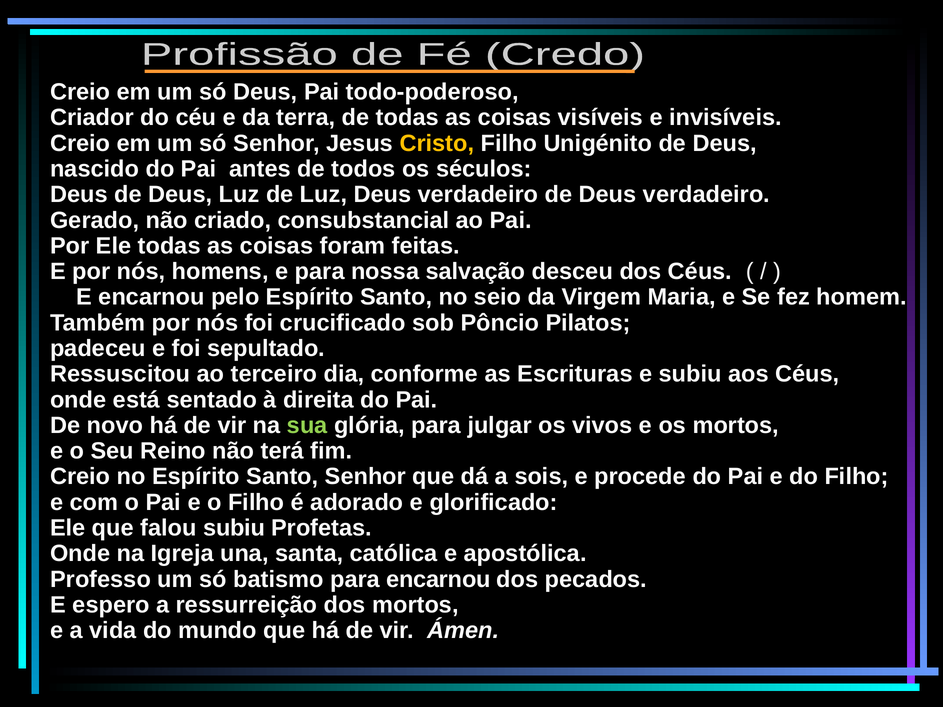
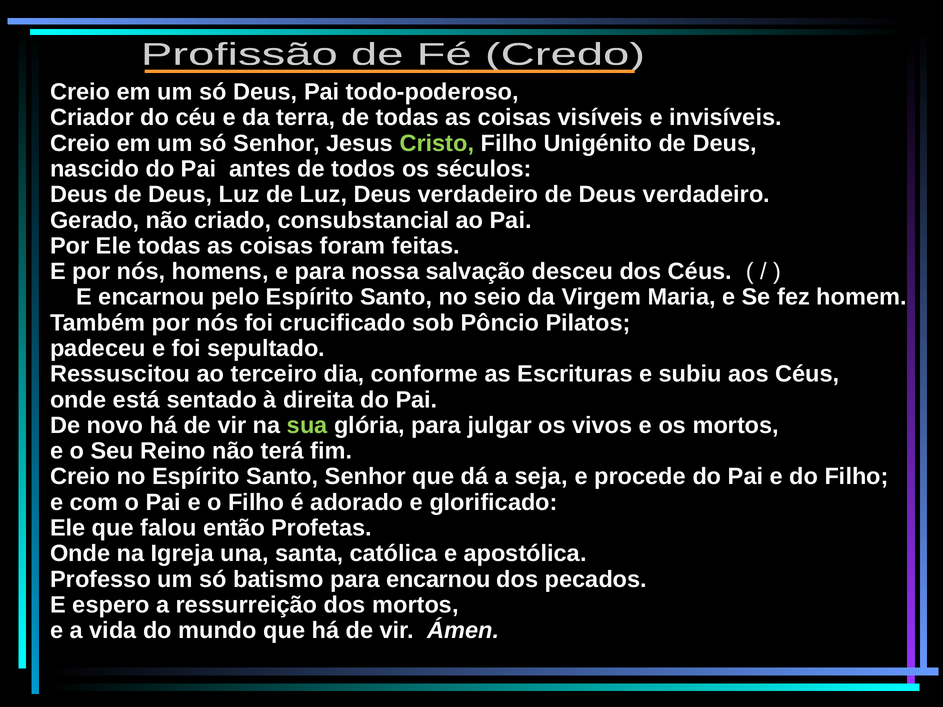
Cristo colour: yellow -> light green
sois: sois -> seja
falou subiu: subiu -> então
